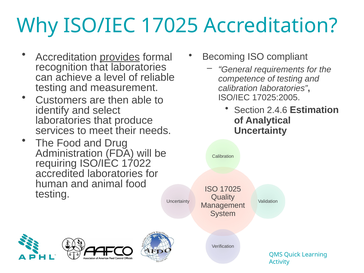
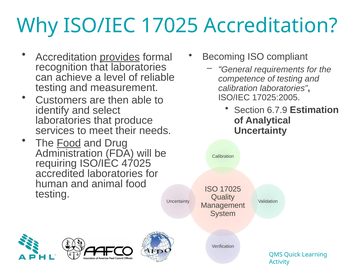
2.4.6: 2.4.6 -> 6.7.9
Food at (69, 143) underline: none -> present
17022: 17022 -> 47025
